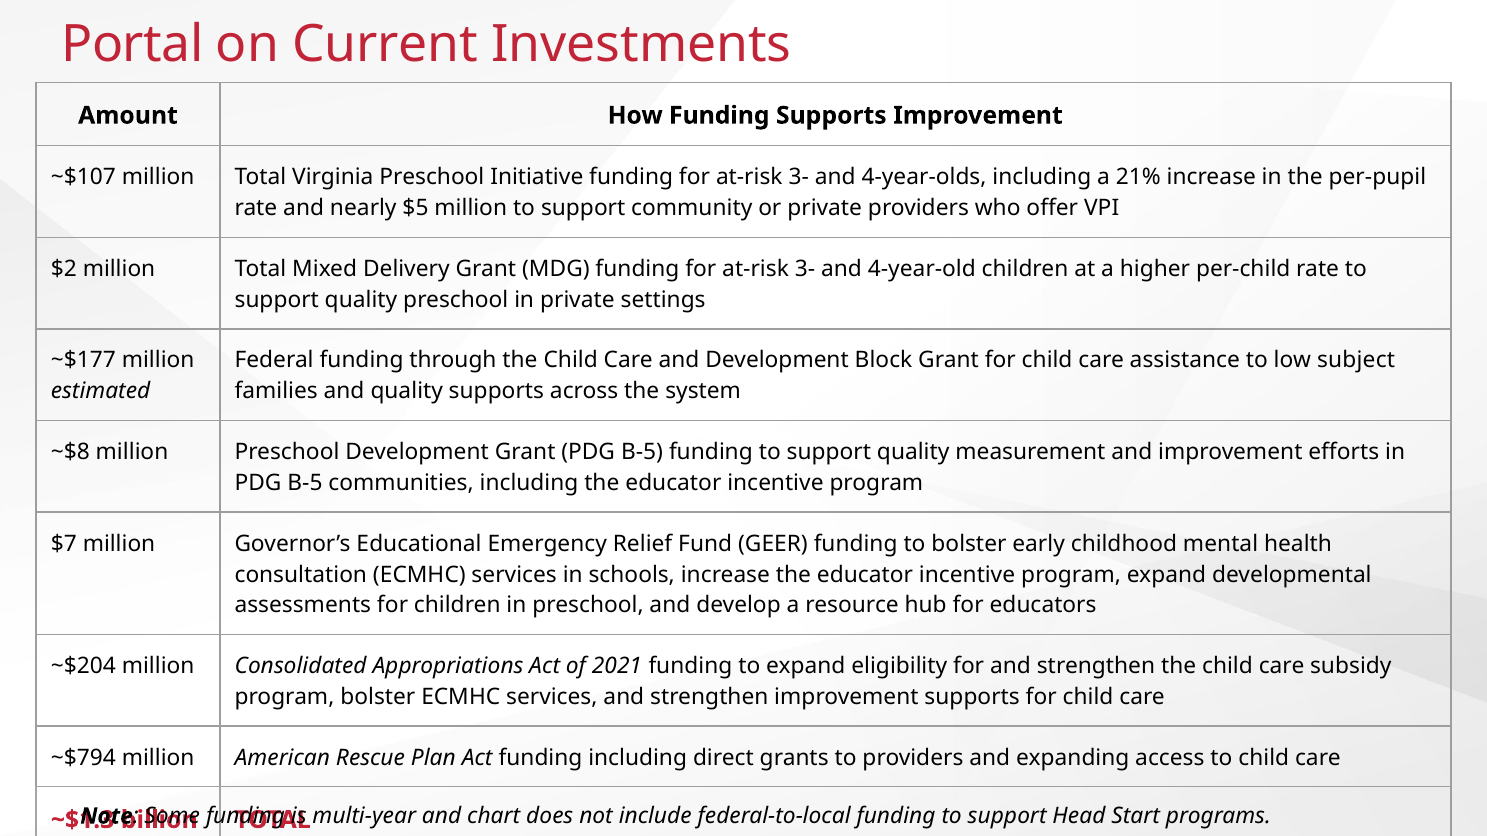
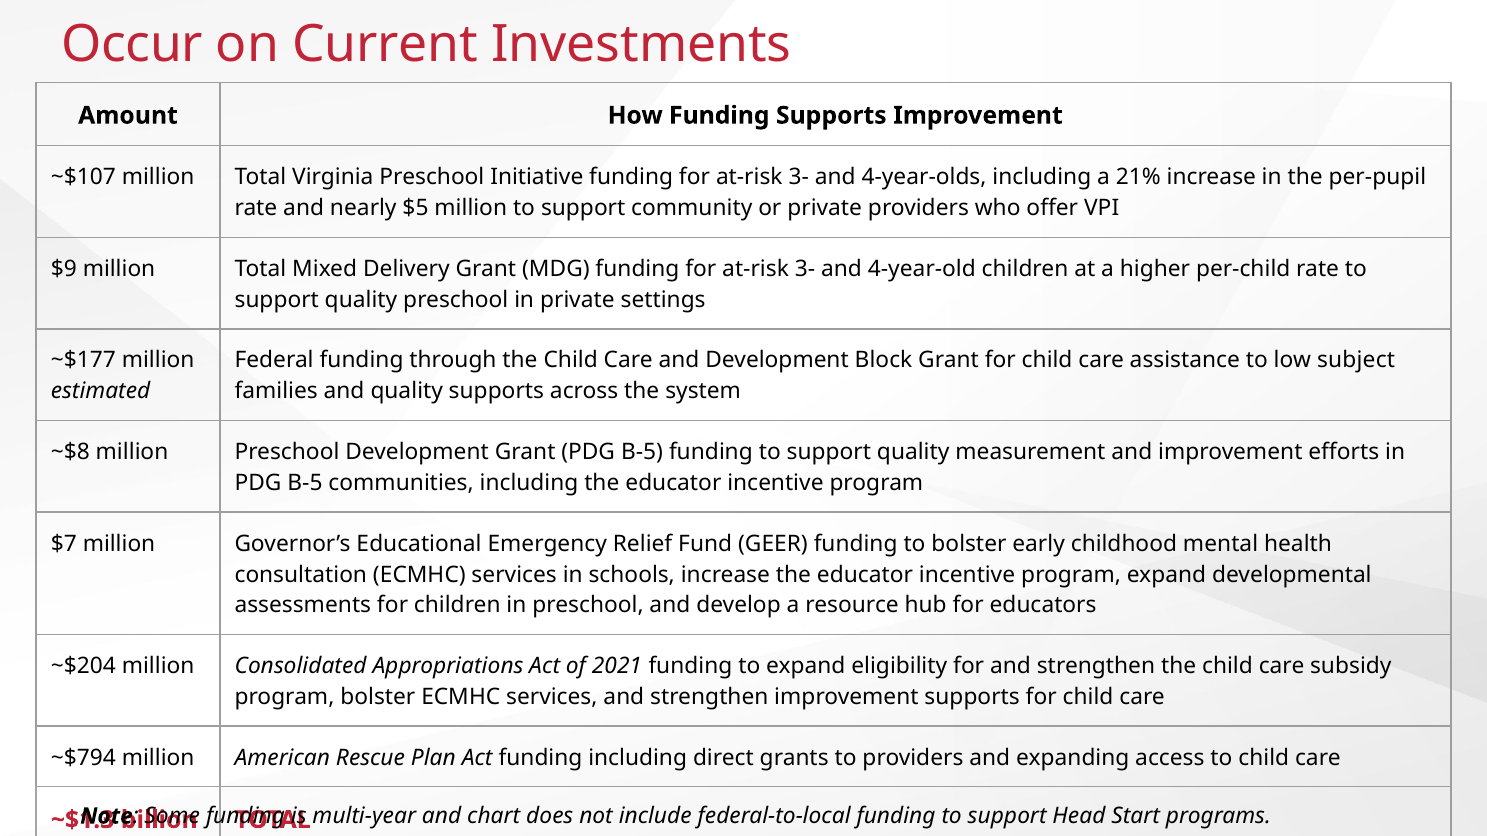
Portal: Portal -> Occur
$2: $2 -> $9
